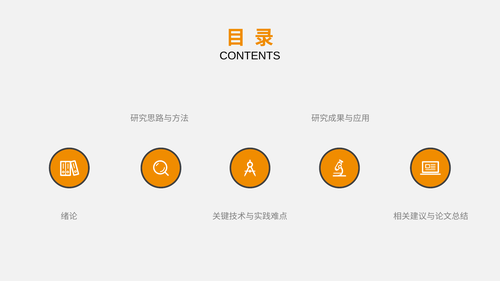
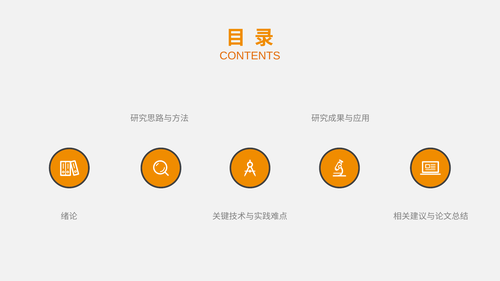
CONTENTS colour: black -> orange
